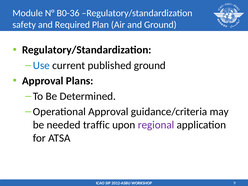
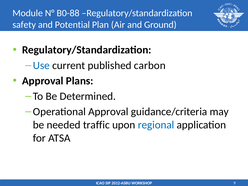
B0-36: B0-36 -> B0-88
Required: Required -> Potential
published ground: ground -> carbon
regional colour: purple -> blue
